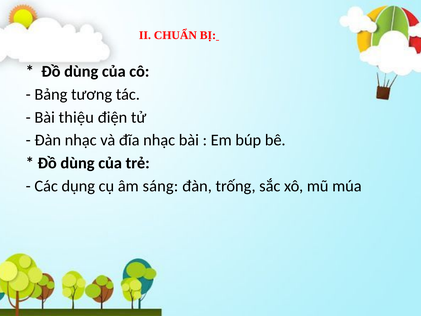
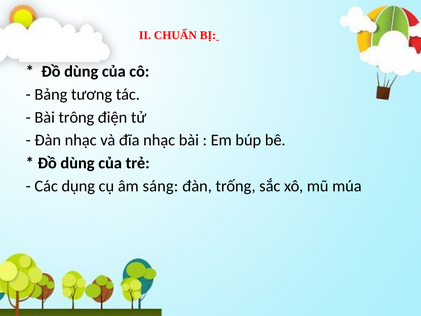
thiệu: thiệu -> trông
